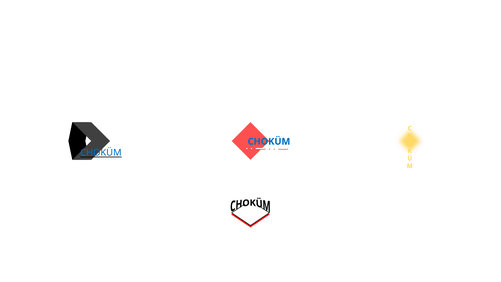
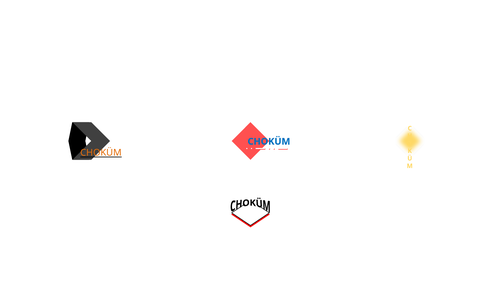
CHOKÜM at (101, 153) colour: blue -> orange
